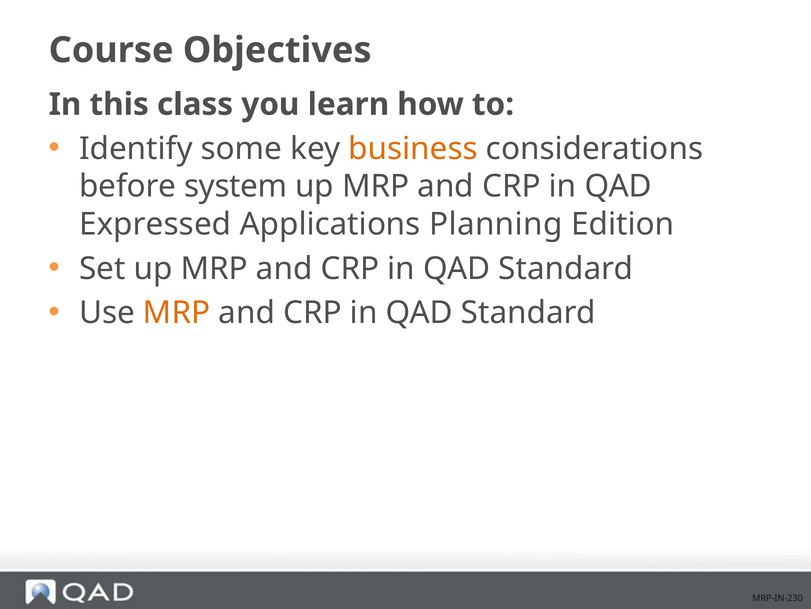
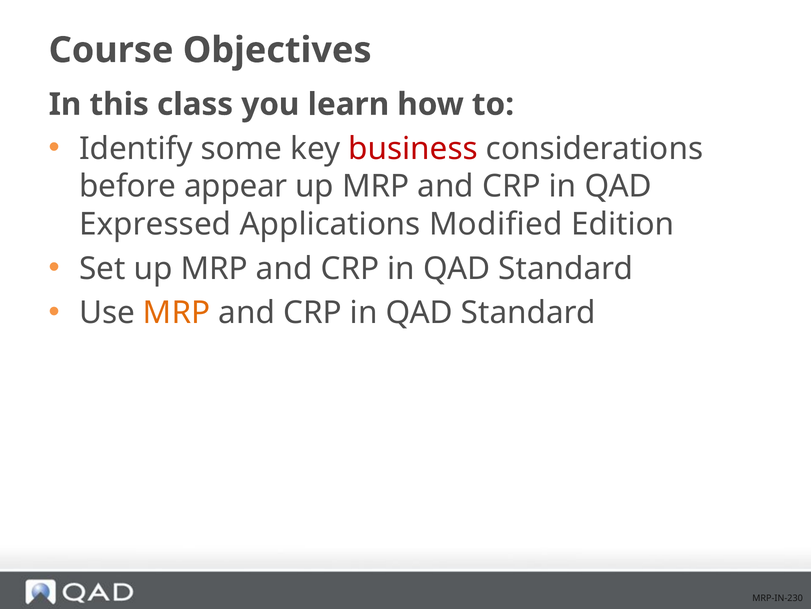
business colour: orange -> red
system: system -> appear
Planning: Planning -> Modified
